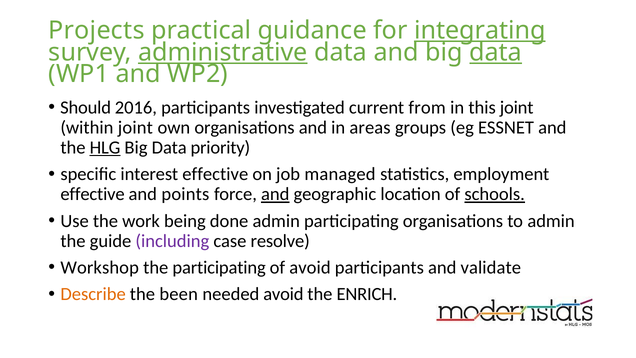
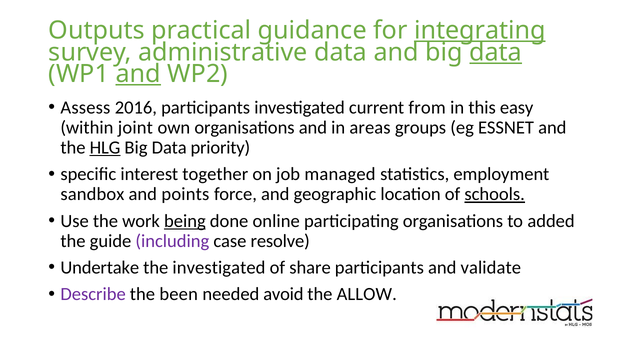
Projects: Projects -> Outputs
administrative underline: present -> none
and at (138, 74) underline: none -> present
Should: Should -> Assess
this joint: joint -> easy
interest effective: effective -> together
effective at (93, 194): effective -> sandbox
and at (275, 194) underline: present -> none
being underline: none -> present
done admin: admin -> online
to admin: admin -> added
Workshop: Workshop -> Undertake
the participating: participating -> investigated
of avoid: avoid -> share
Describe colour: orange -> purple
ENRICH: ENRICH -> ALLOW
